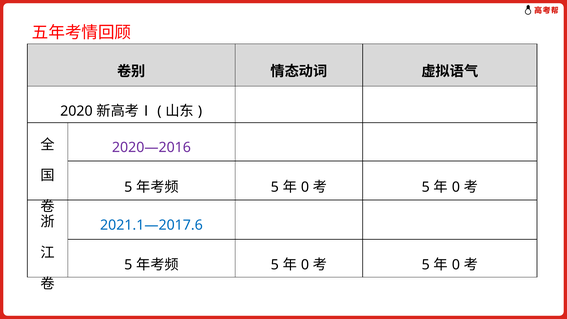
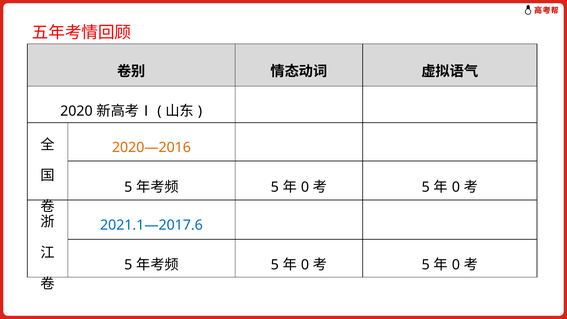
2020—2016 colour: purple -> orange
